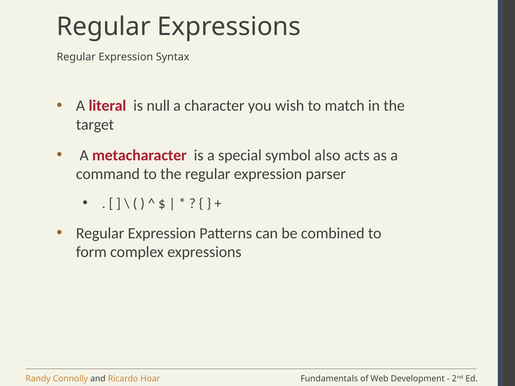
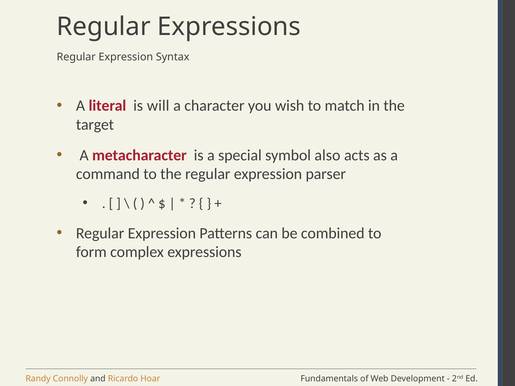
null: null -> will
